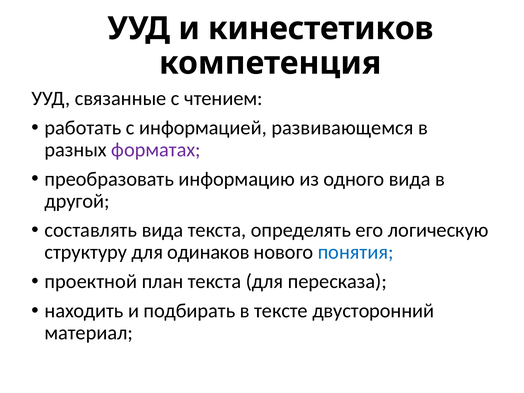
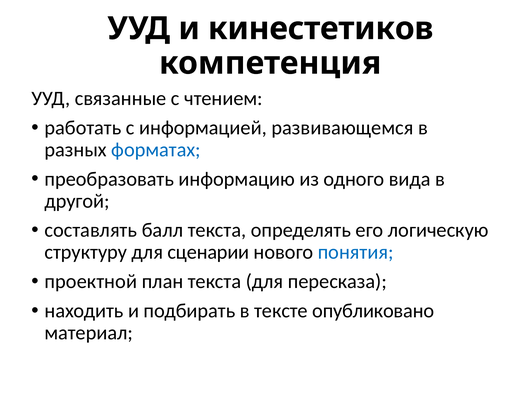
форматах colour: purple -> blue
составлять вида: вида -> балл
одинаков: одинаков -> сценарии
двусторонний: двусторонний -> опубликовано
